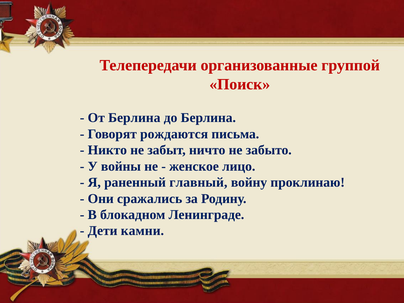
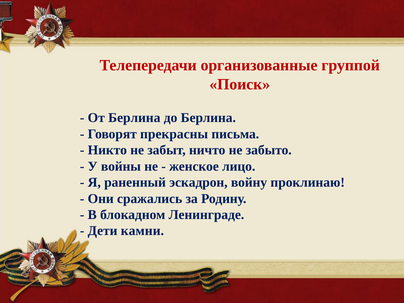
рождаются: рождаются -> прекрасны
главный: главный -> эскадрон
